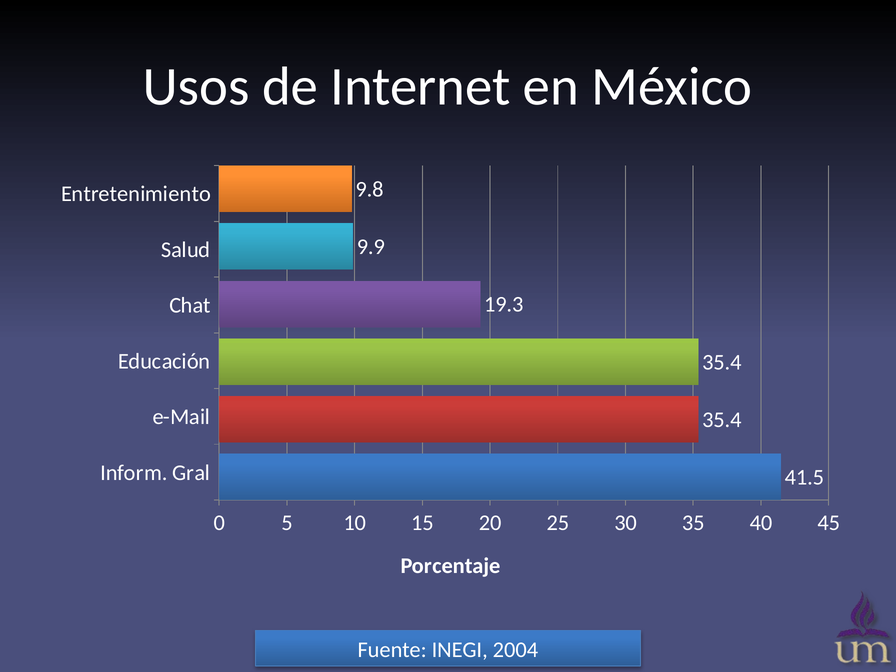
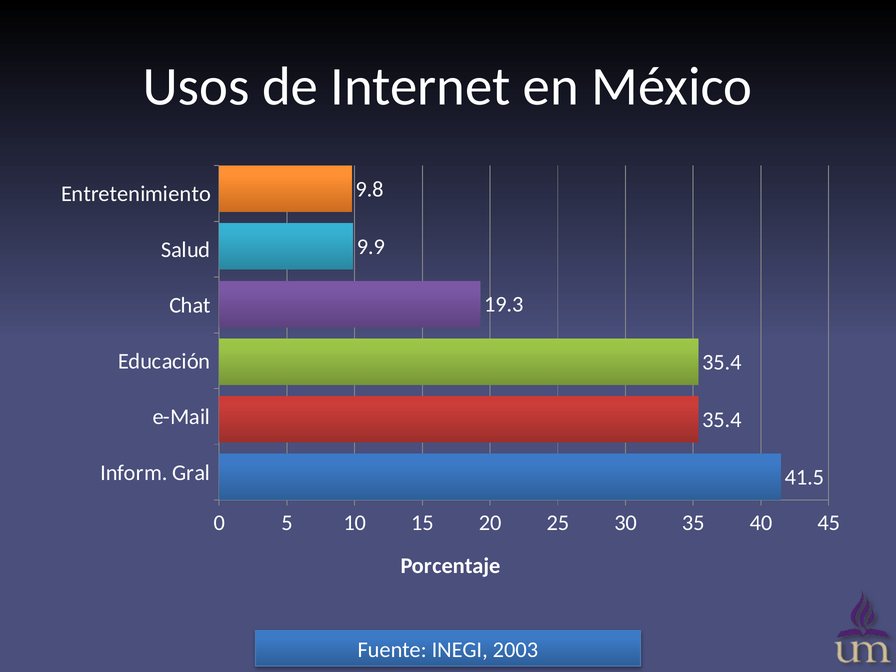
2004: 2004 -> 2003
